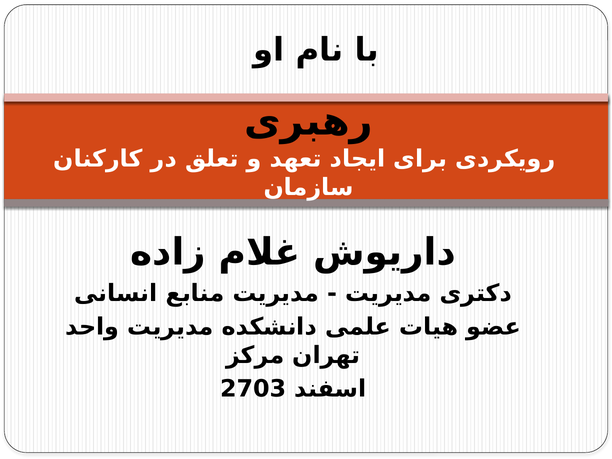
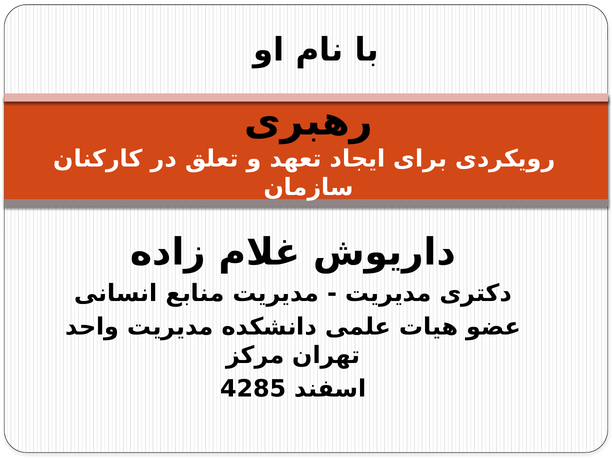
2703: 2703 -> 4285
